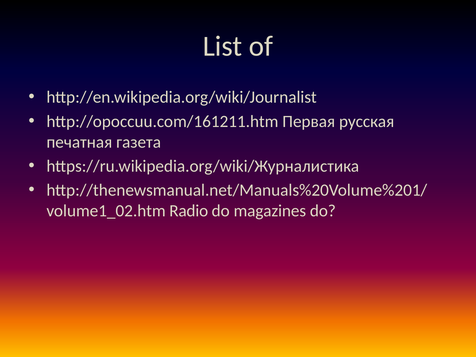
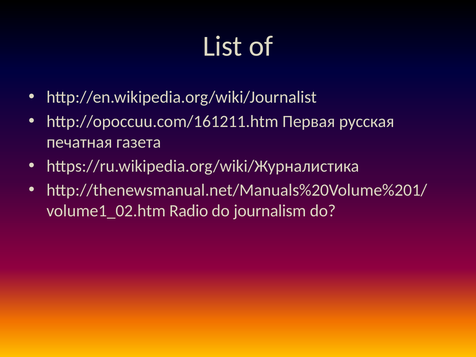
magazines: magazines -> journalism
